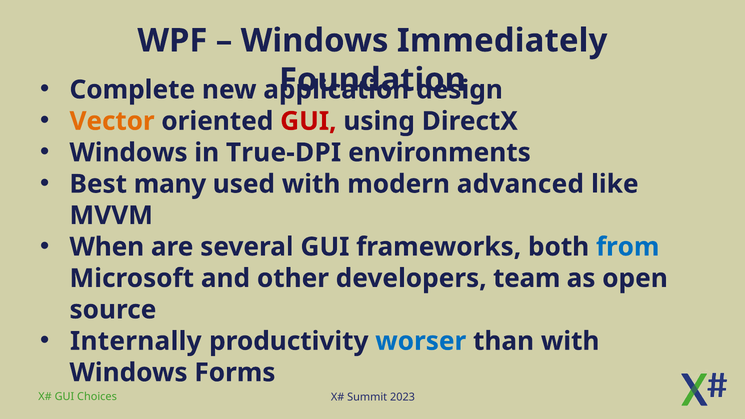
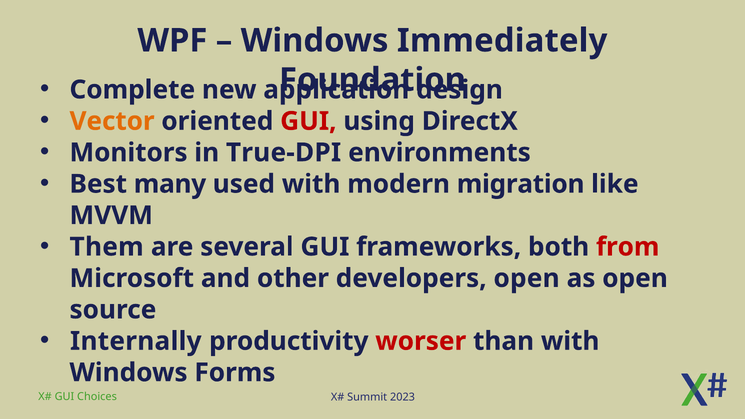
Windows at (129, 153): Windows -> Monitors
advanced: advanced -> migration
When: When -> Them
from colour: blue -> red
developers team: team -> open
worser colour: blue -> red
